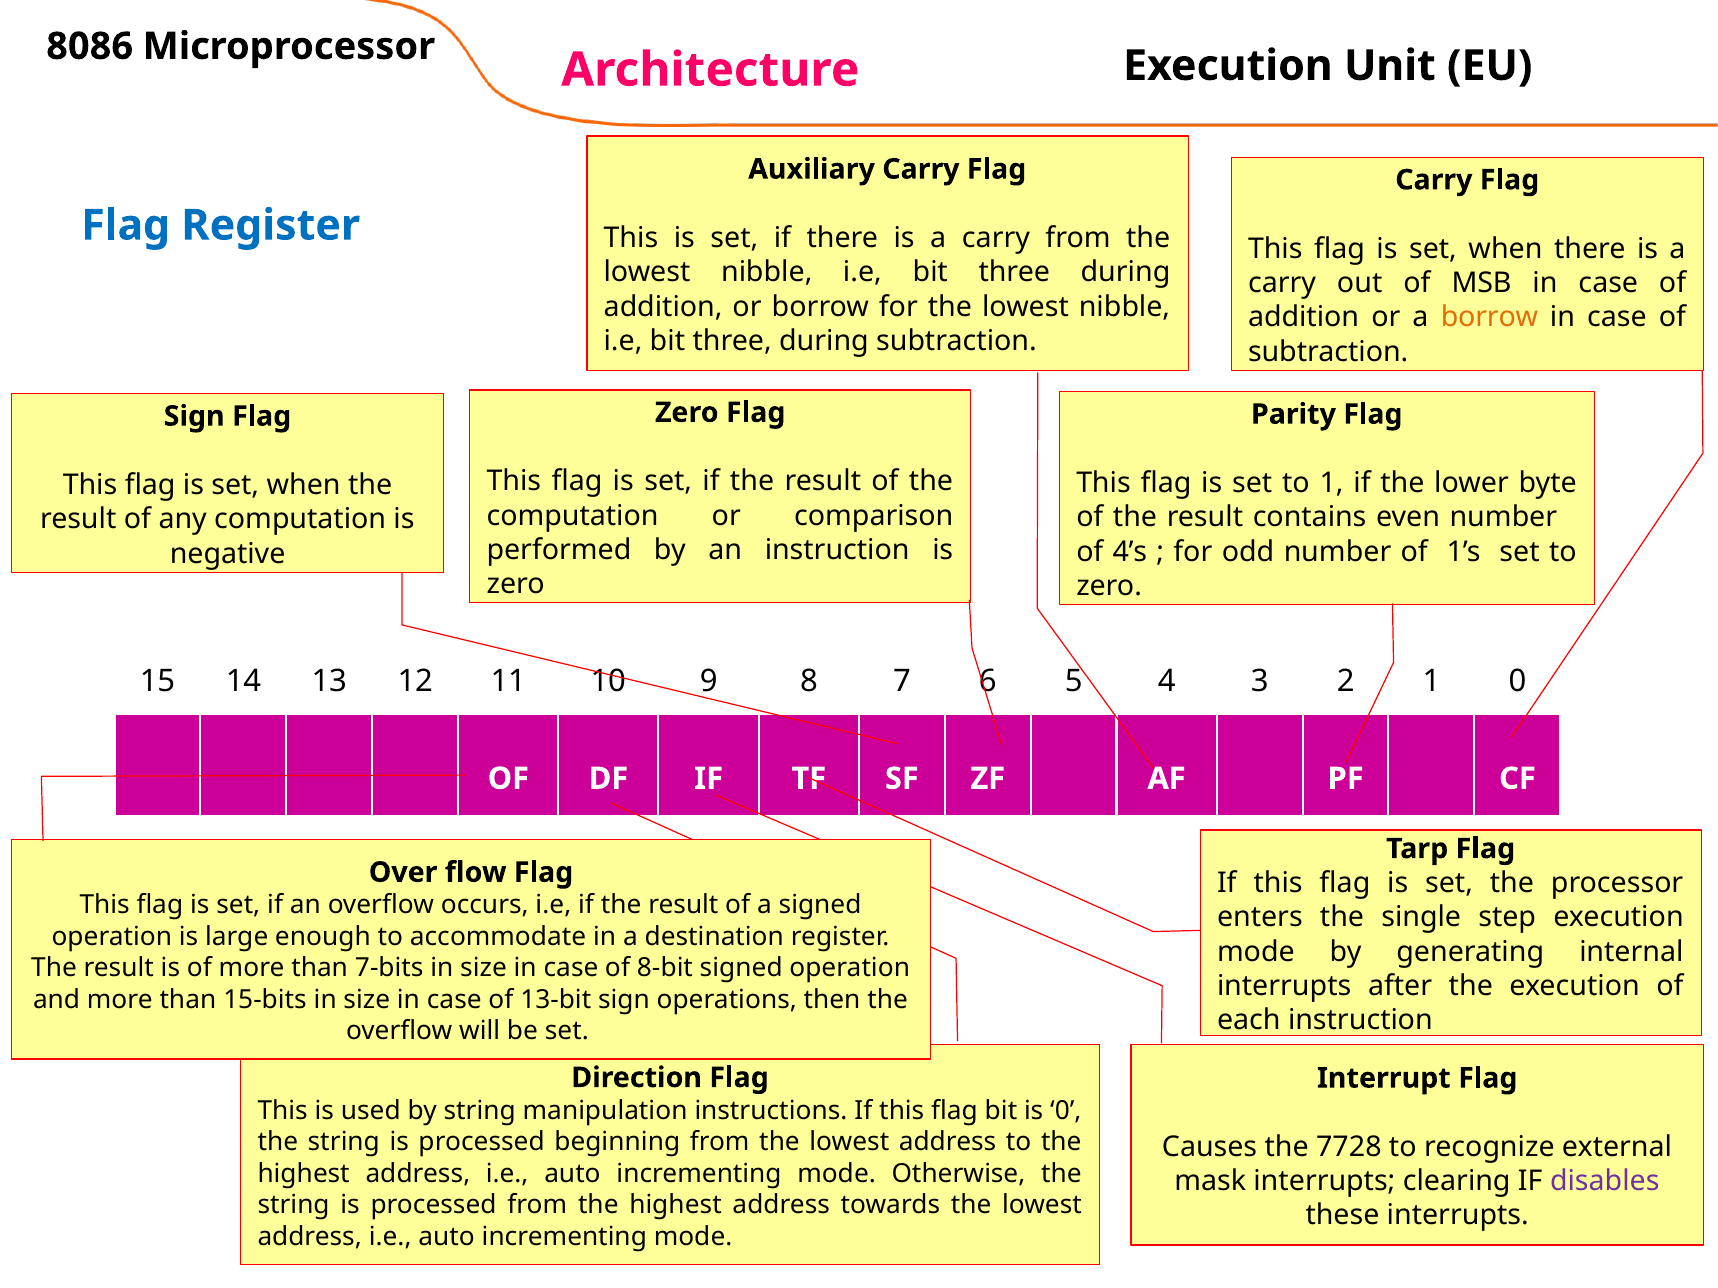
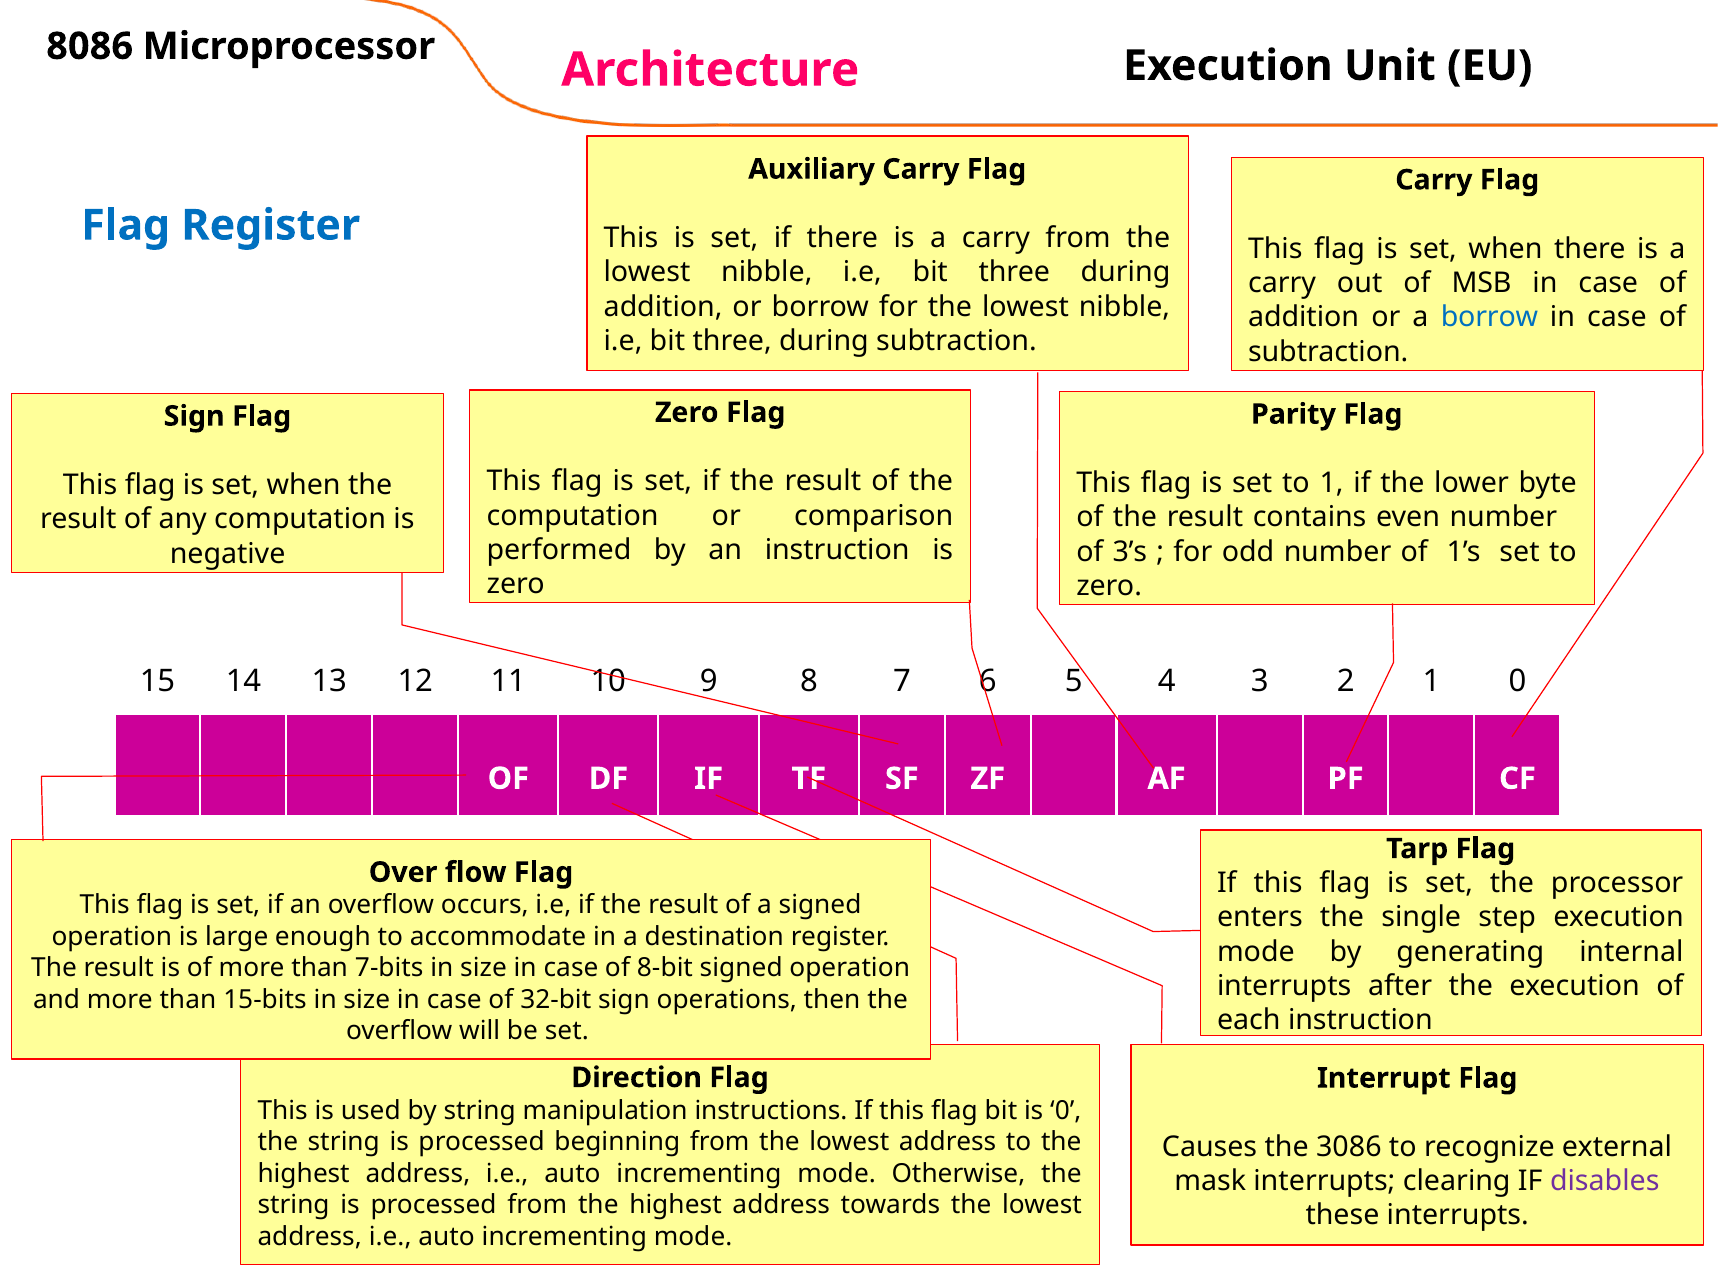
borrow at (1489, 317) colour: orange -> blue
4’s: 4’s -> 3’s
13-bit: 13-bit -> 32-bit
7728: 7728 -> 3086
